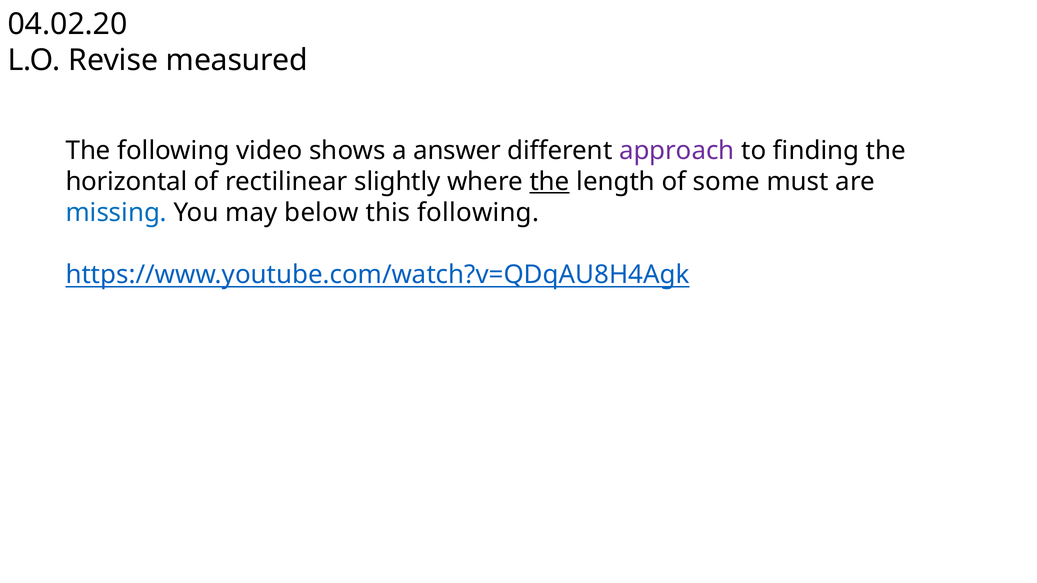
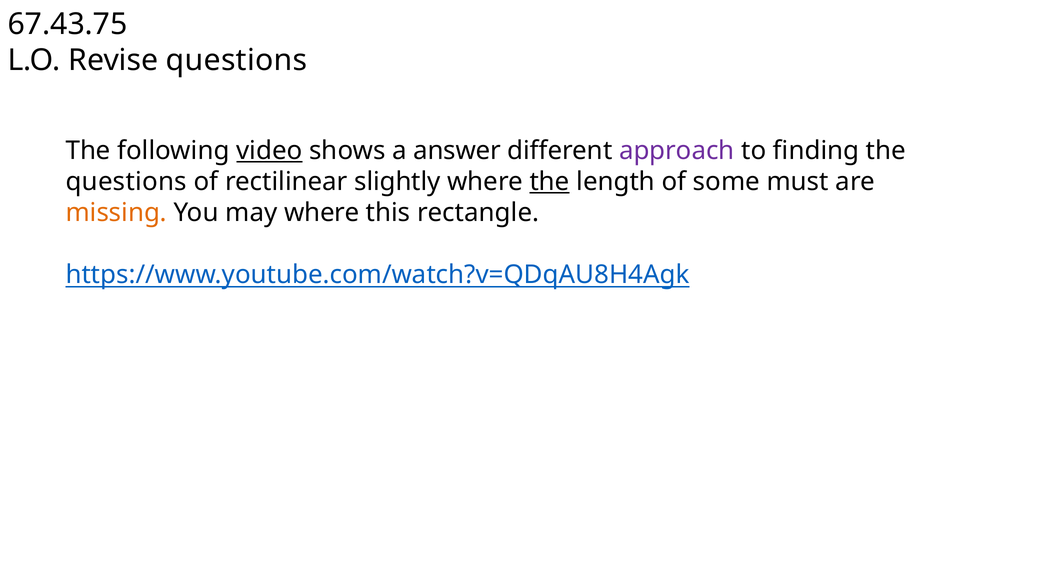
04.02.20: 04.02.20 -> 67.43.75
Revise measured: measured -> questions
video underline: none -> present
horizontal at (126, 182): horizontal -> questions
missing colour: blue -> orange
may below: below -> where
this following: following -> rectangle
